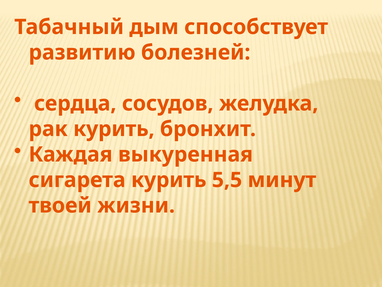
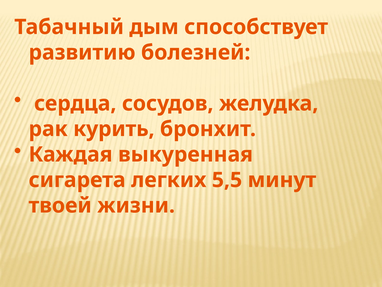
сигарета курить: курить -> легких
